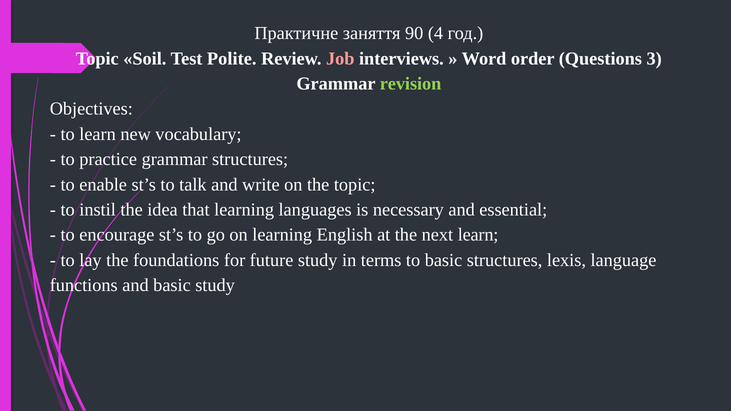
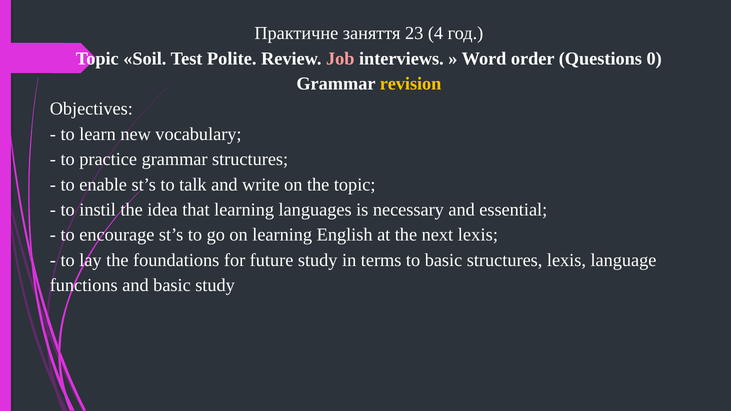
90: 90 -> 23
3: 3 -> 0
revision colour: light green -> yellow
next learn: learn -> lexis
